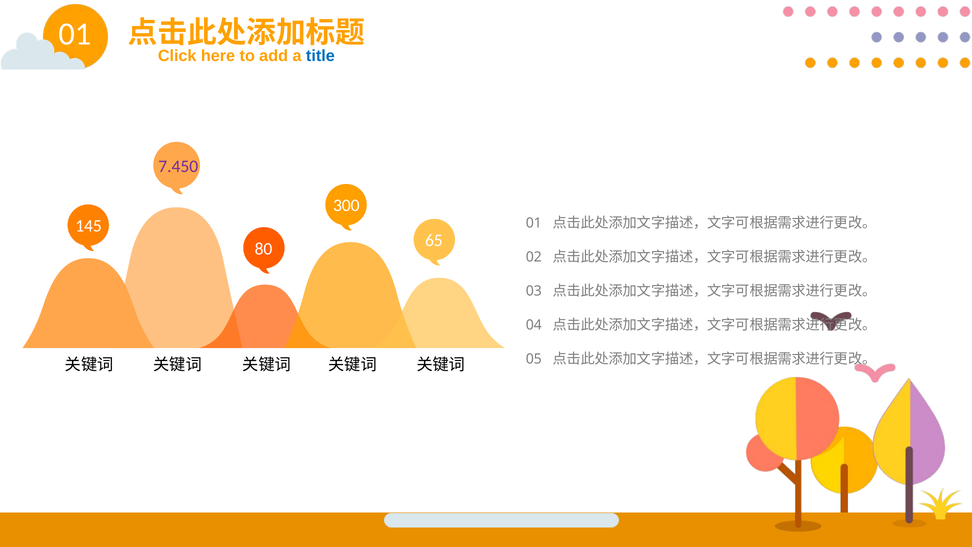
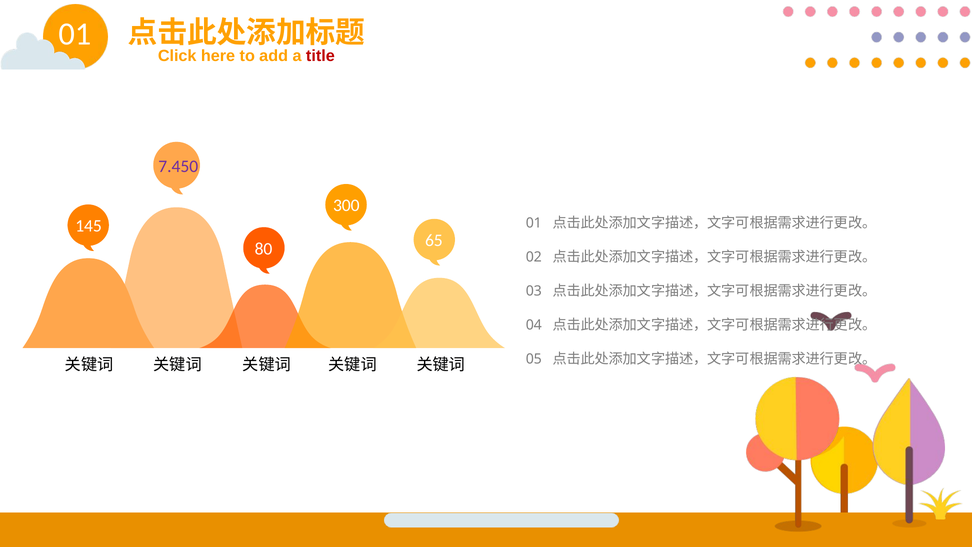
title colour: blue -> red
